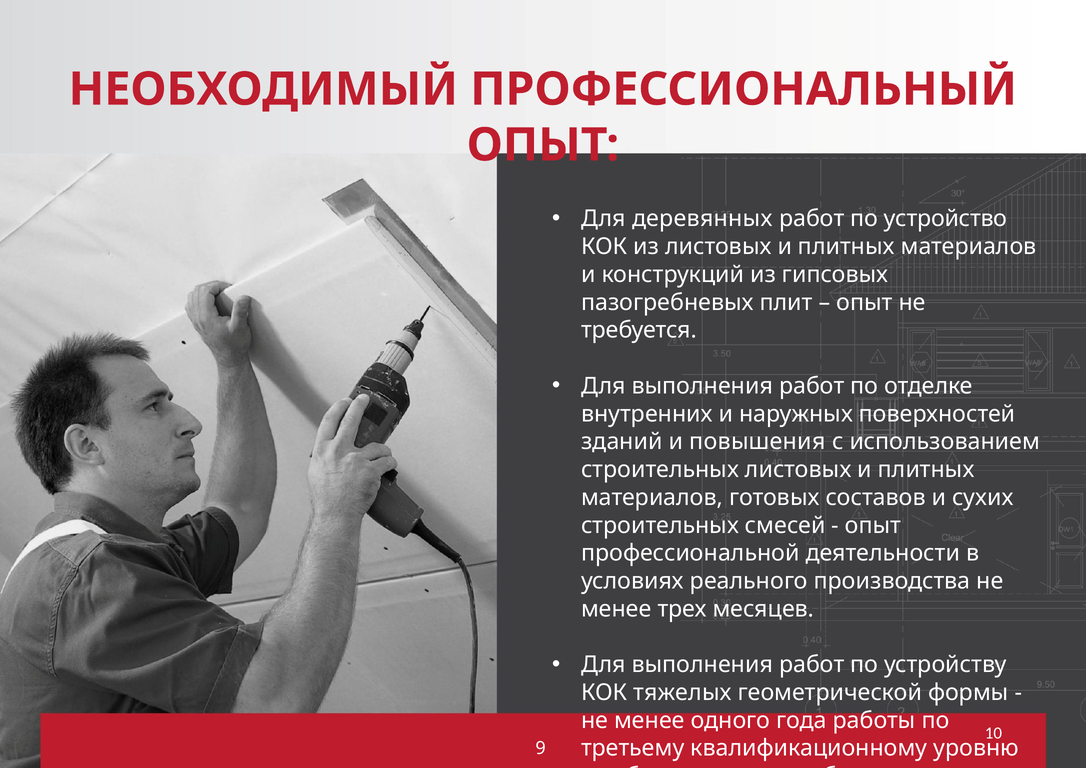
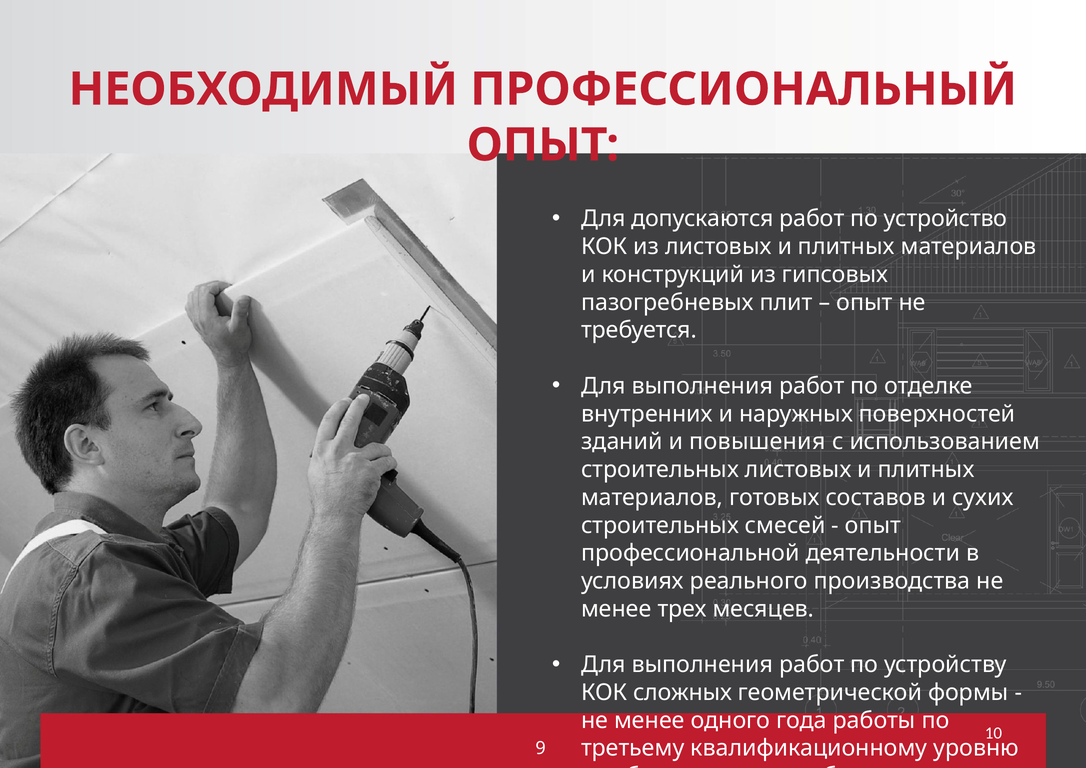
деревянных: деревянных -> допускаются
тяжелых: тяжелых -> сложных
